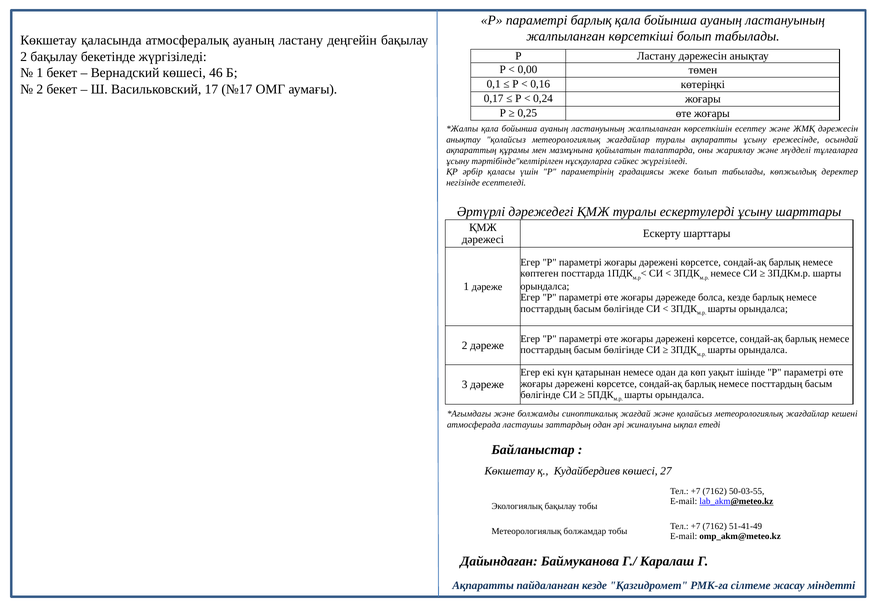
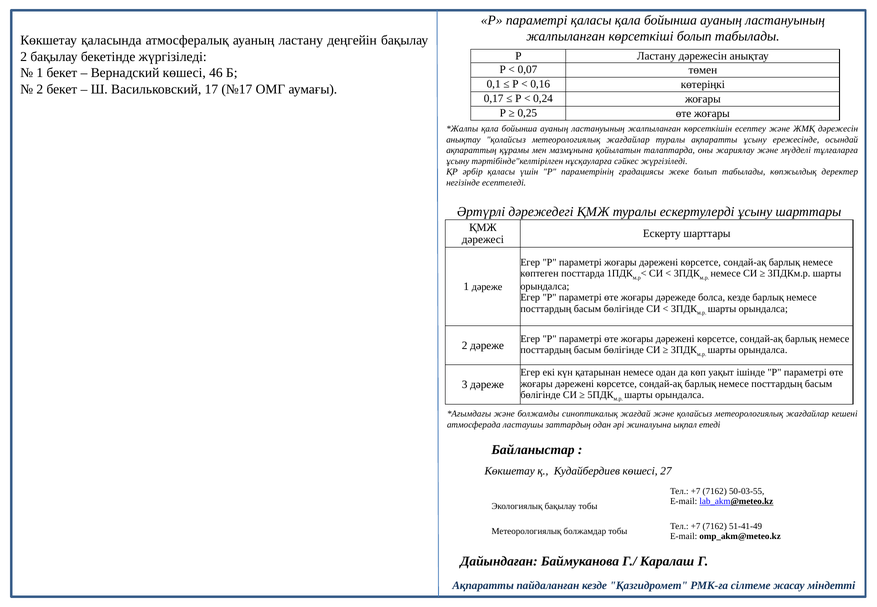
параметрі барлық: барлық -> қаласы
0,00: 0,00 -> 0,07
